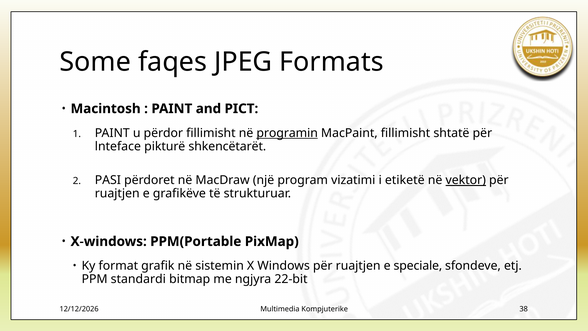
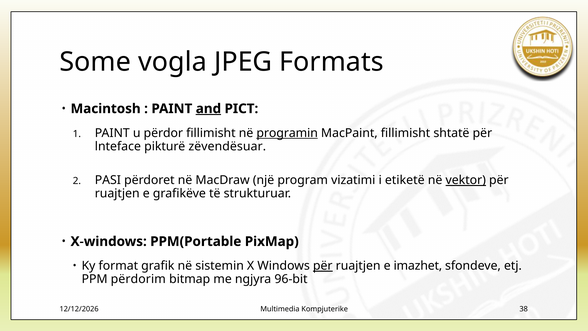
faqes: faqes -> vogla
and underline: none -> present
shkencëtarët: shkencëtarët -> zëvendësuar
për at (323, 266) underline: none -> present
speciale: speciale -> imazhet
standardi: standardi -> përdorim
22-bit: 22-bit -> 96-bit
